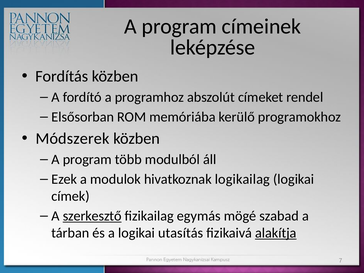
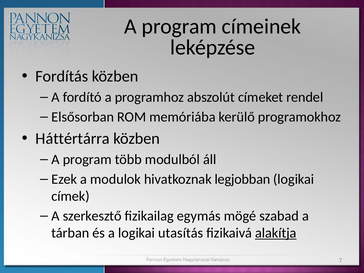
Módszerek: Módszerek -> Háttértárra
logikailag: logikailag -> legjobban
szerkesztő underline: present -> none
